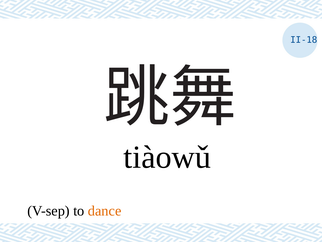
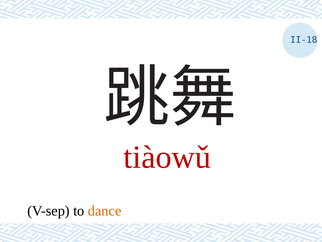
tiàowǔ colour: black -> red
